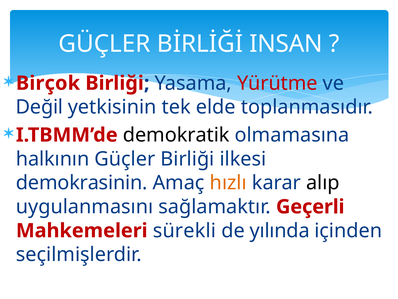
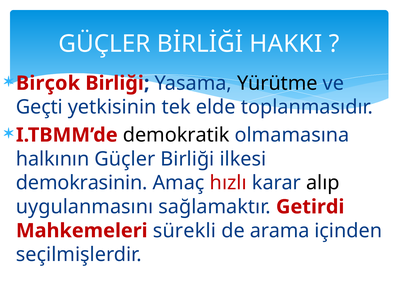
INSAN: INSAN -> HAKKI
Yürütme colour: red -> black
Değil: Değil -> Geçti
hızlı colour: orange -> red
Geçerli: Geçerli -> Getirdi
yılında: yılında -> arama
